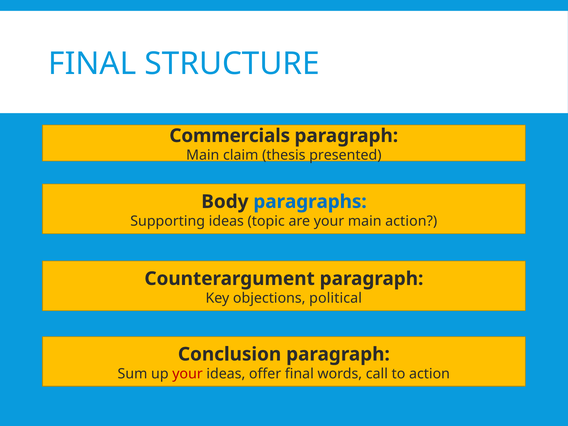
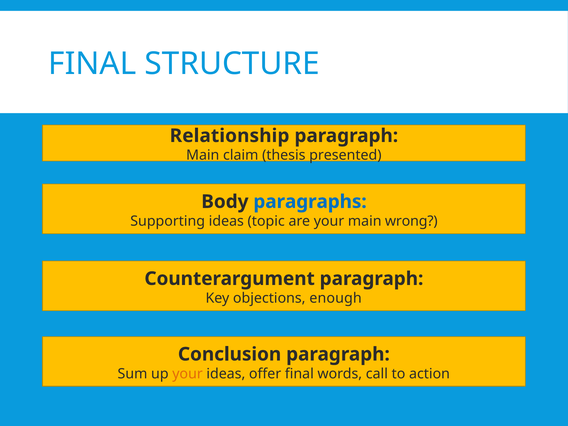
Commercials: Commercials -> Relationship
main action: action -> wrong
political: political -> enough
your at (187, 374) colour: red -> orange
